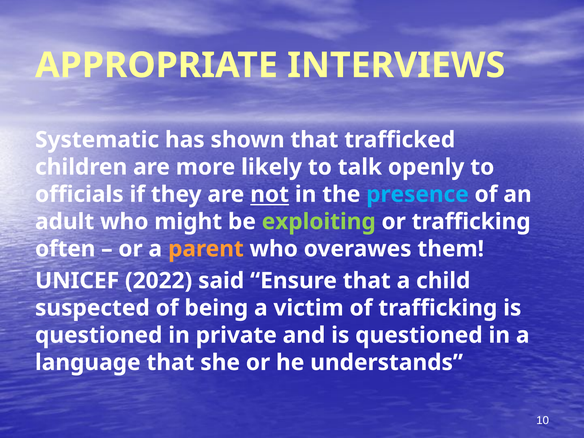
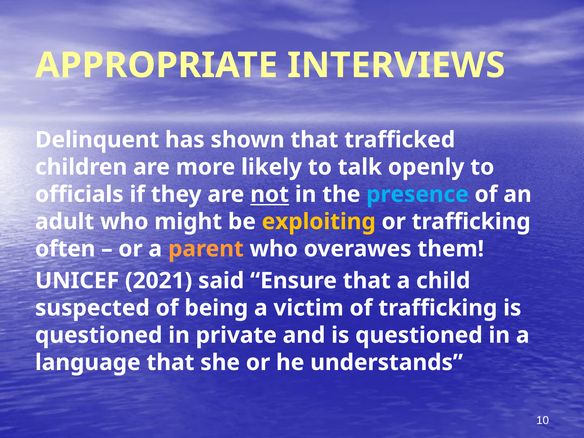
Systematic: Systematic -> Delinquent
exploiting colour: light green -> yellow
2022: 2022 -> 2021
